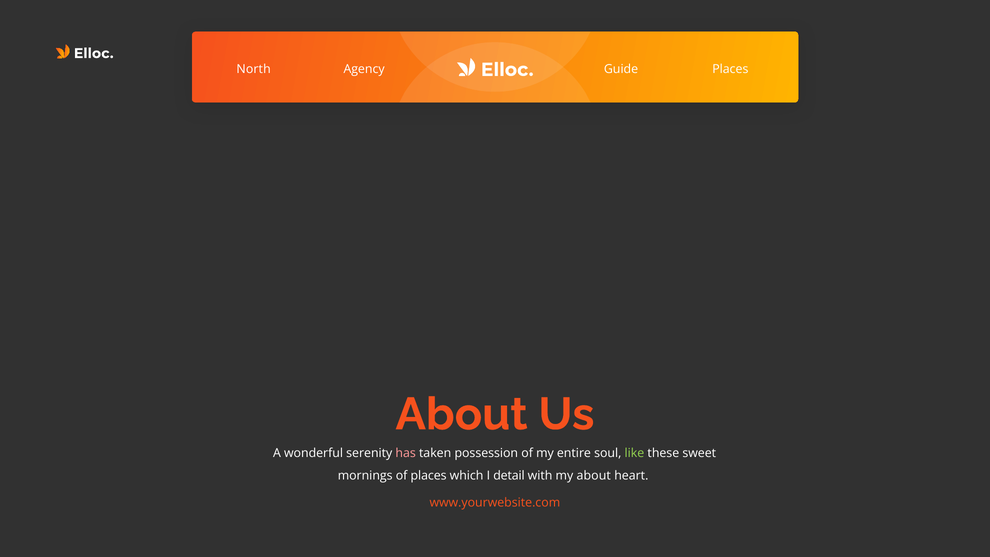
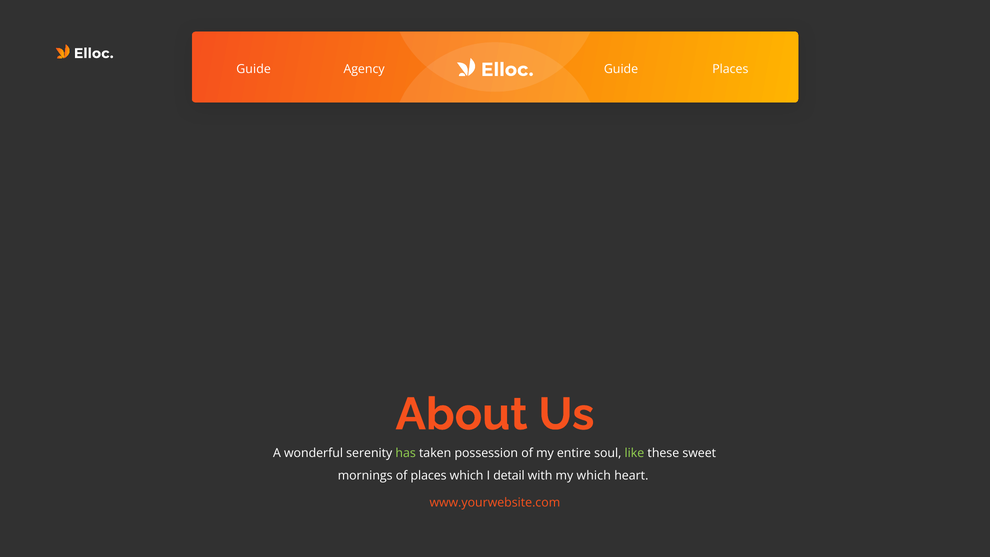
North at (254, 69): North -> Guide
has colour: pink -> light green
my about: about -> which
